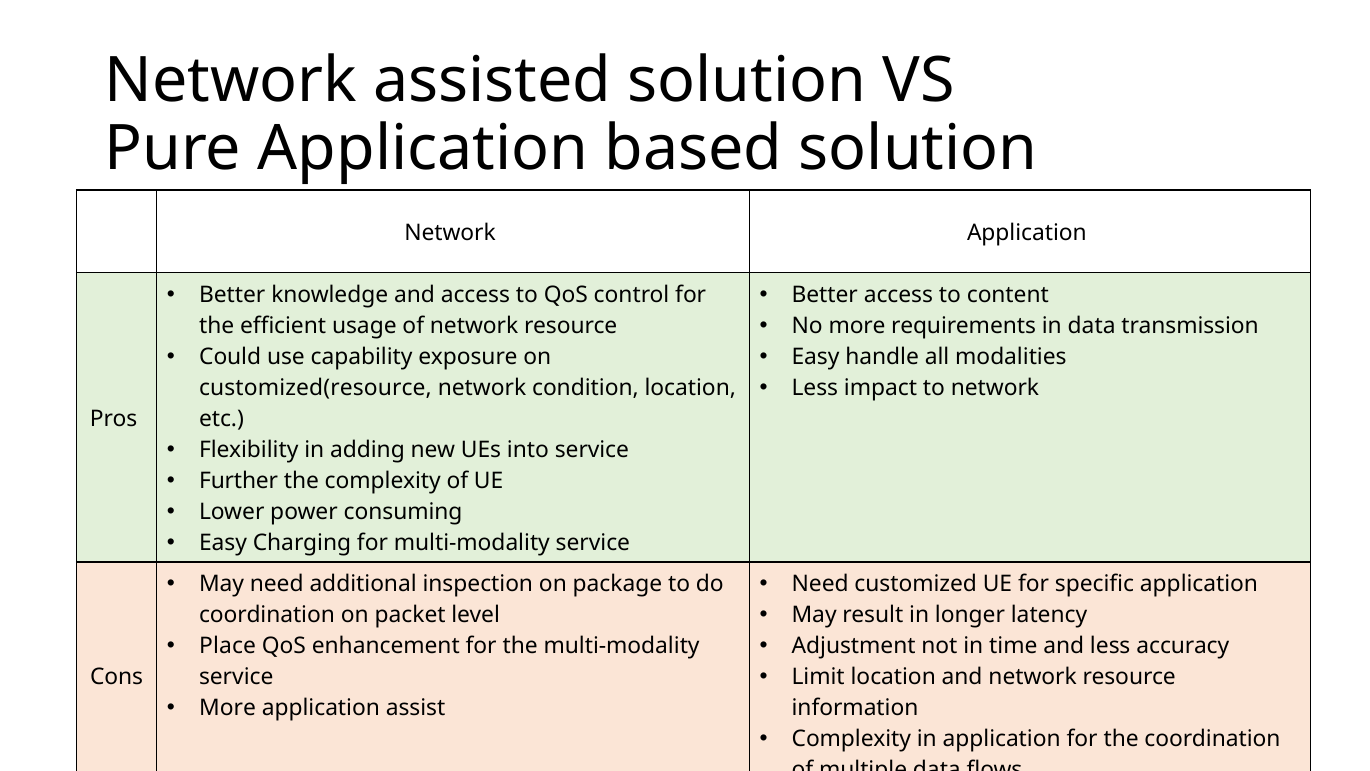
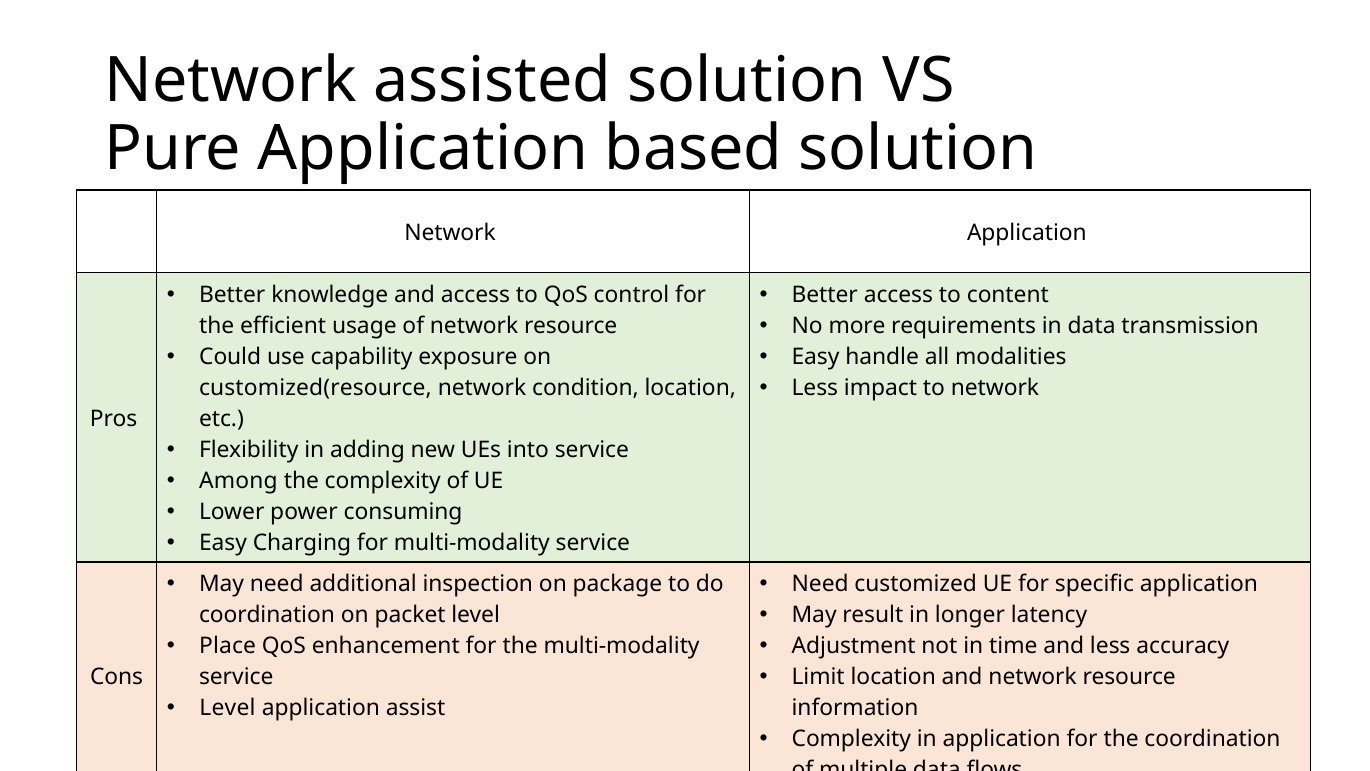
Further: Further -> Among
More at (228, 708): More -> Level
